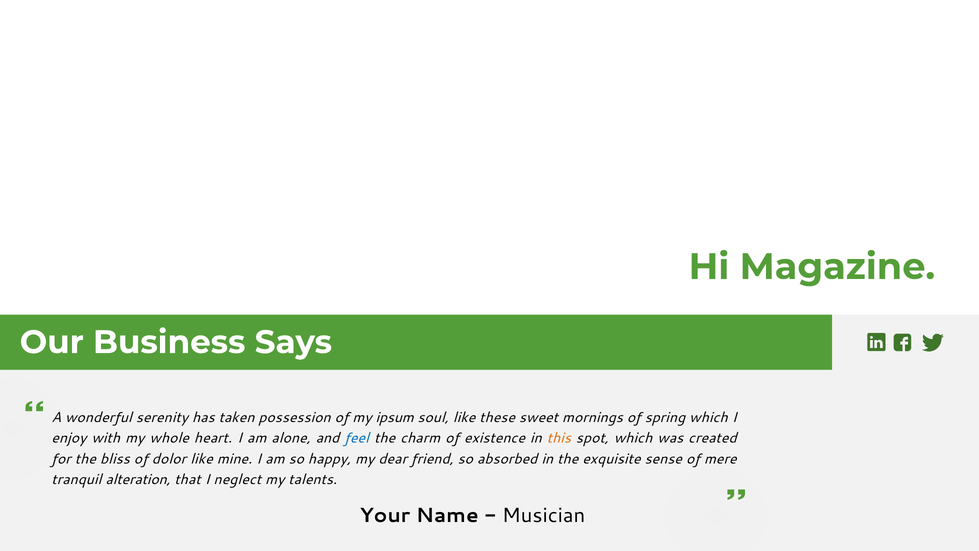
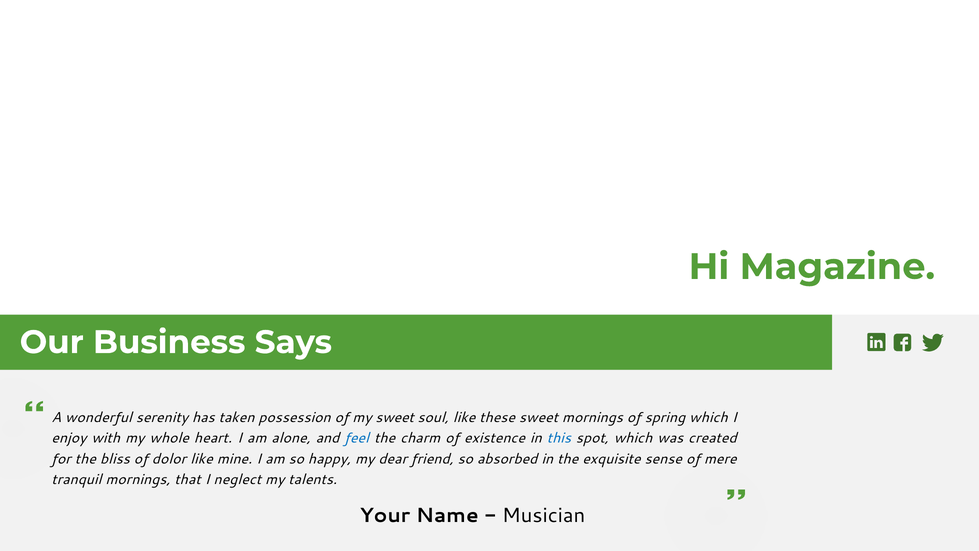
my ipsum: ipsum -> sweet
this colour: orange -> blue
alteration at (138, 479): alteration -> mornings
